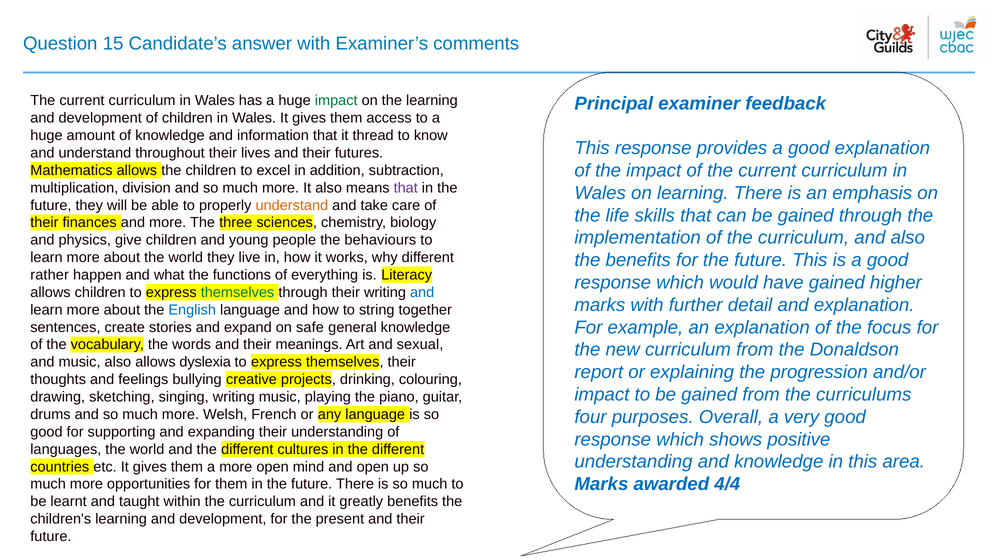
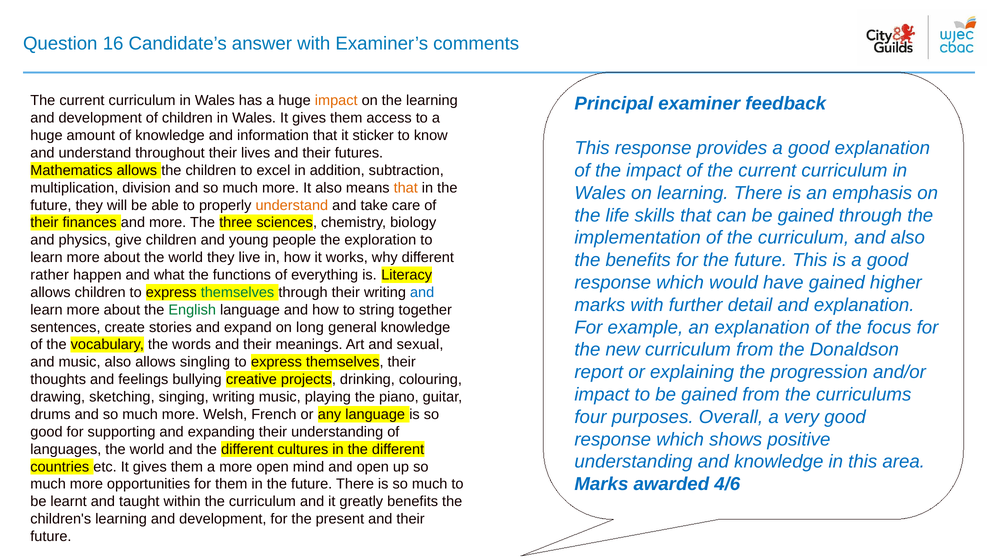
15: 15 -> 16
impact colour: green -> orange
thread: thread -> sticker
that at (406, 188) colour: purple -> orange
behaviours: behaviours -> exploration
English colour: blue -> green
safe: safe -> long
dyslexia: dyslexia -> singling
4/4: 4/4 -> 4/6
